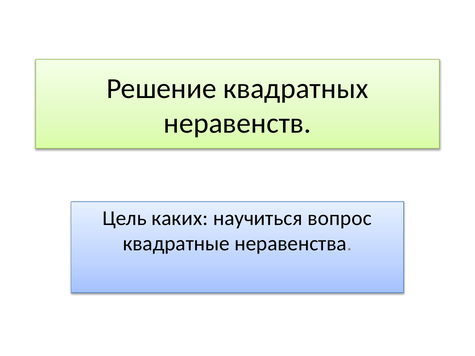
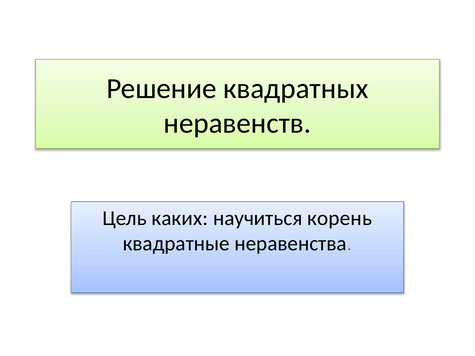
вопрос: вопрос -> корень
